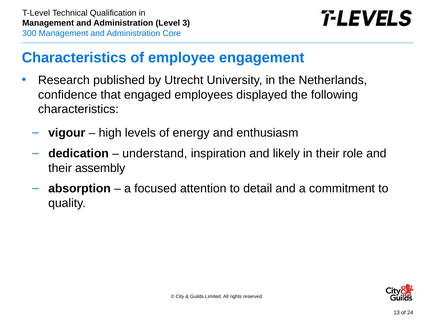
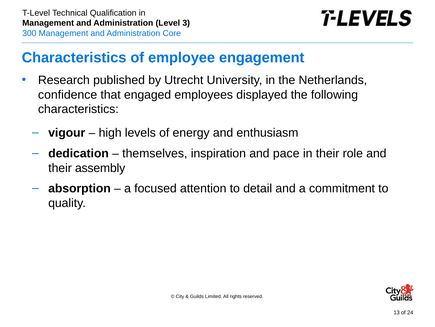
understand: understand -> themselves
likely: likely -> pace
